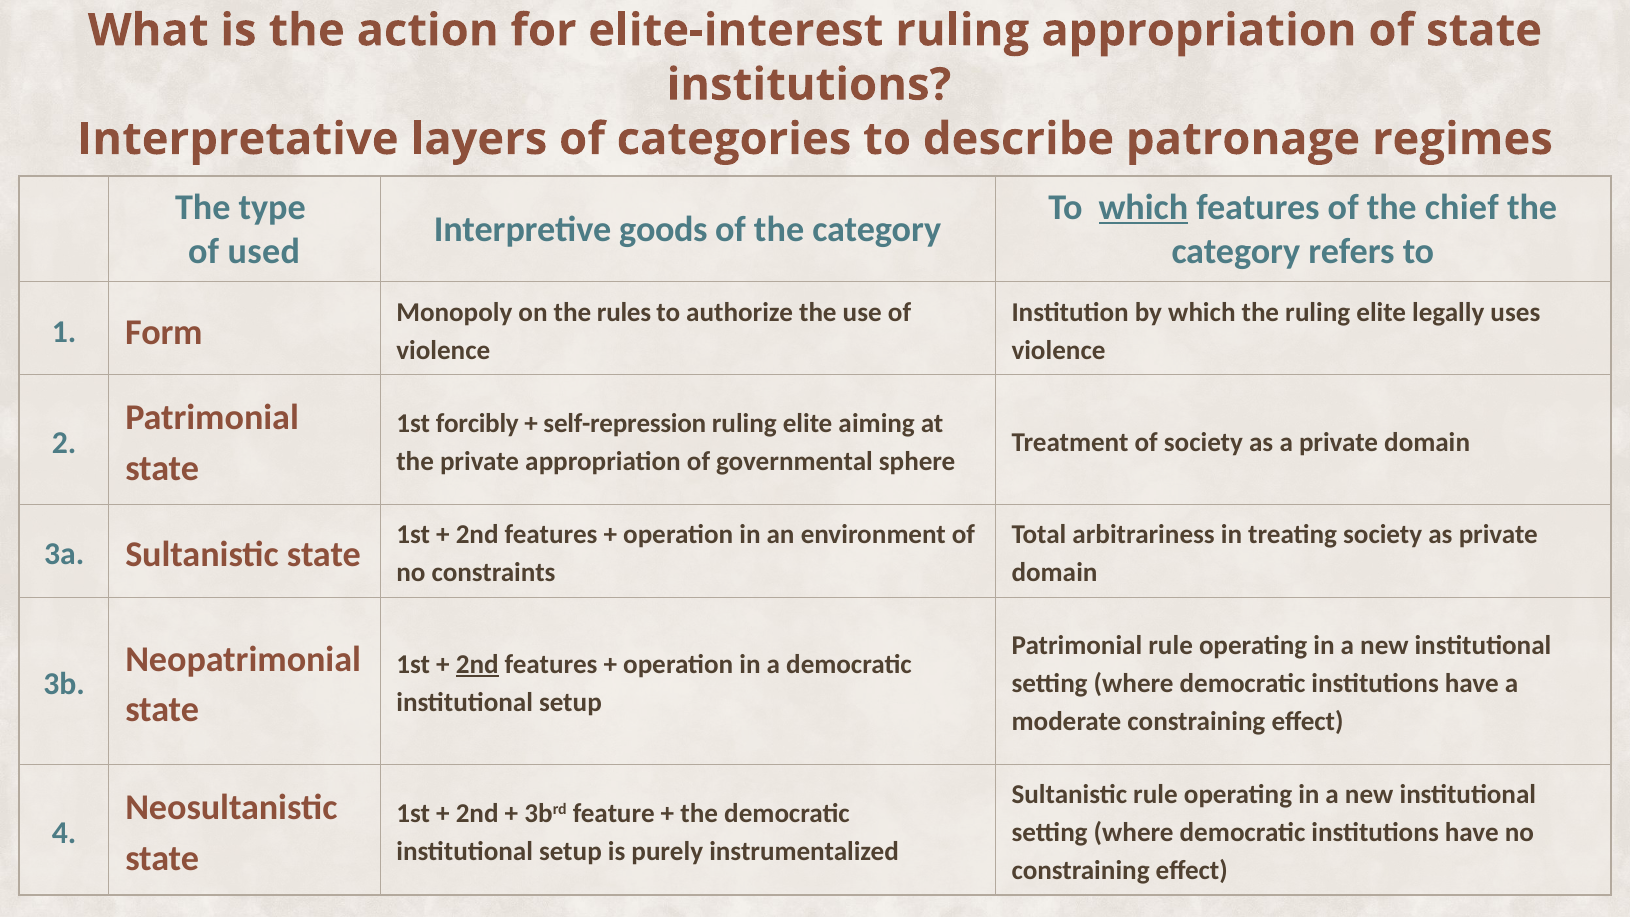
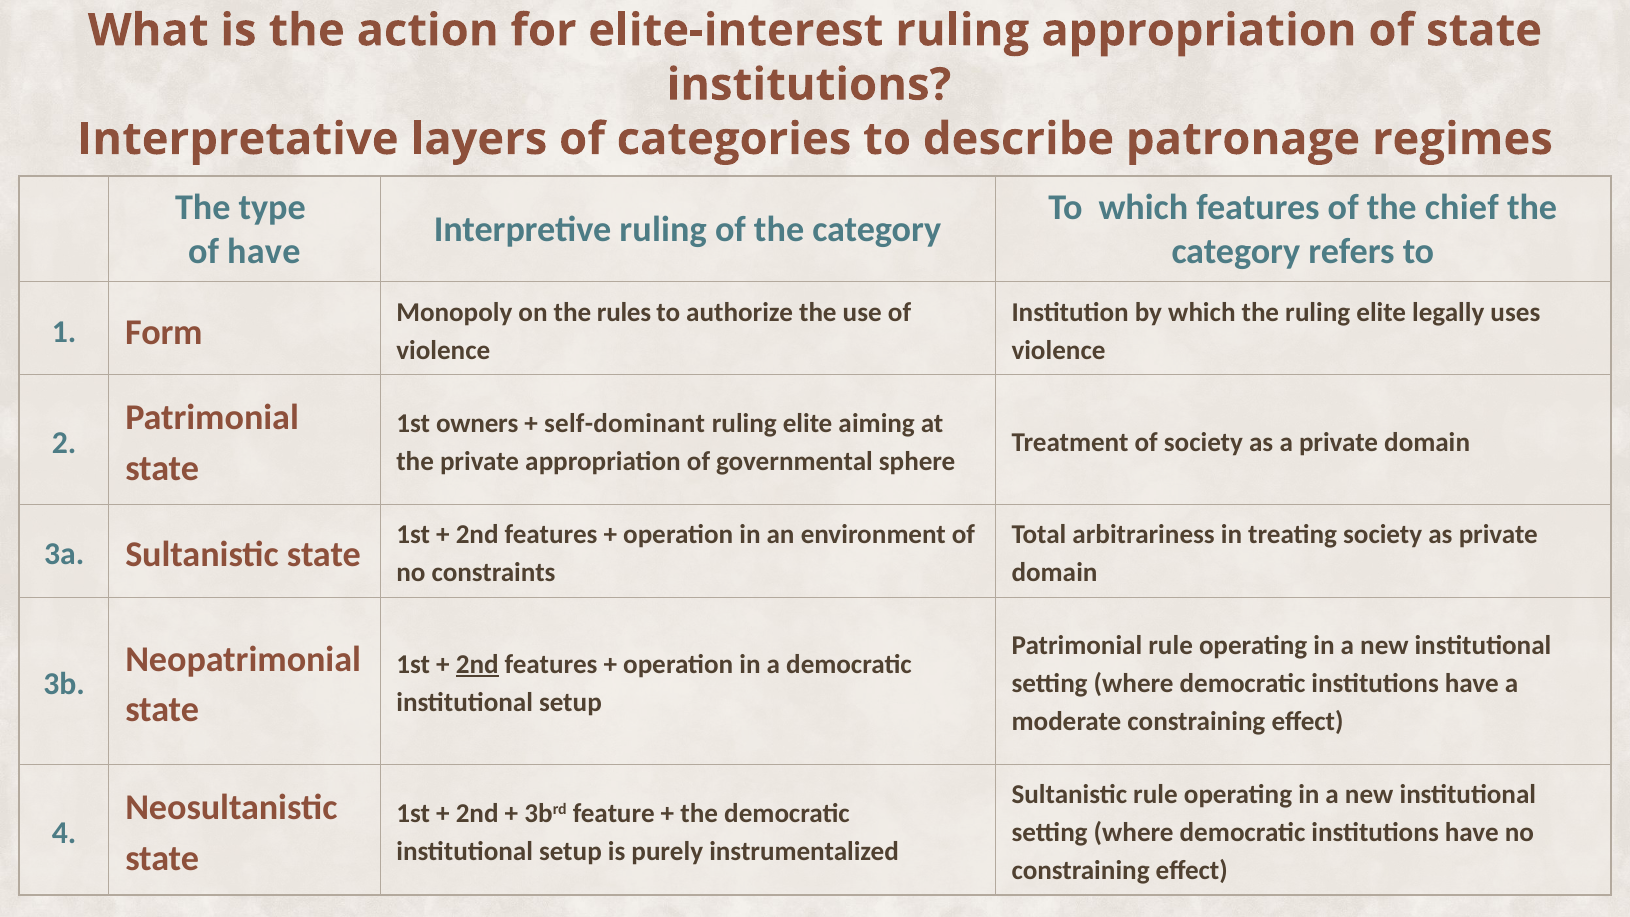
which at (1143, 207) underline: present -> none
Interpretive goods: goods -> ruling
of used: used -> have
forcibly: forcibly -> owners
self-repression: self-repression -> self-dominant
